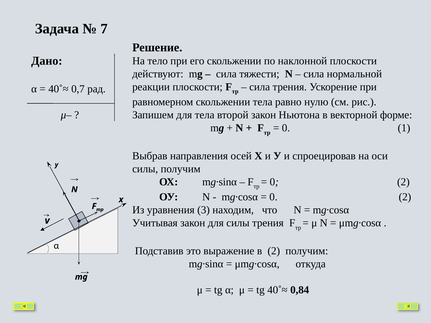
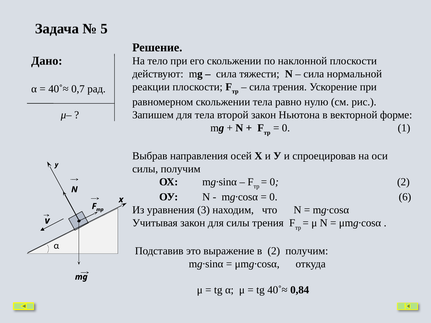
7: 7 -> 5
2 at (405, 197): 2 -> 6
